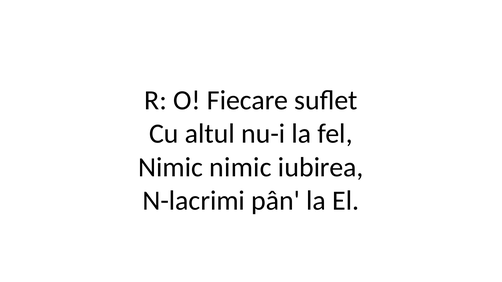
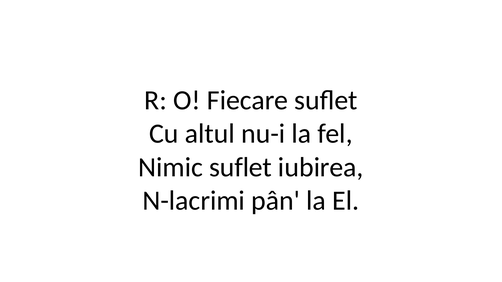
Nimic nimic: nimic -> suflet
